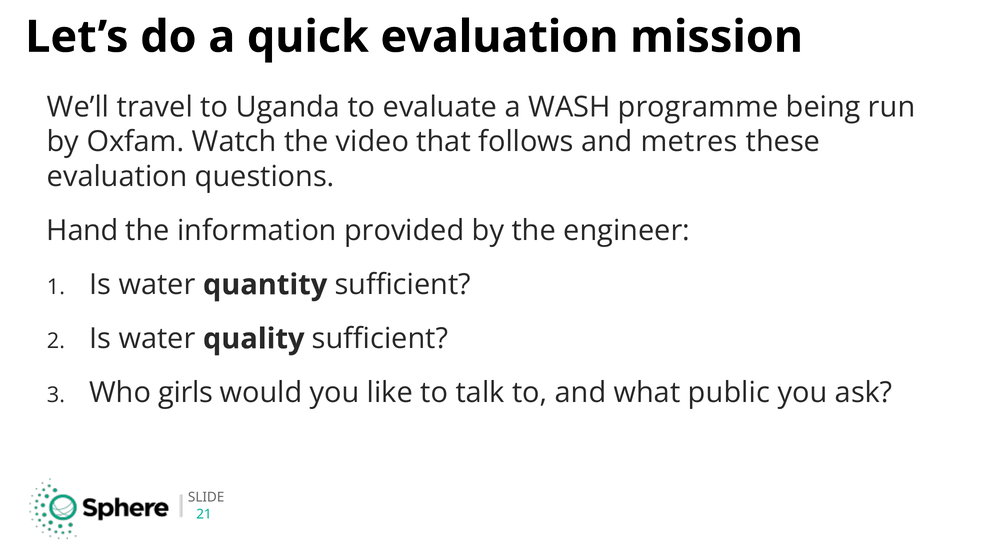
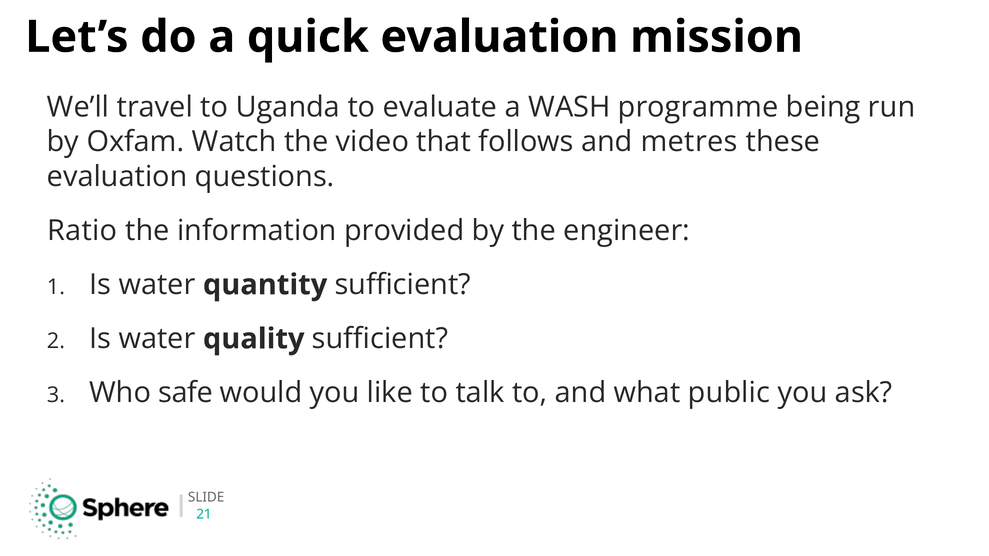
Hand: Hand -> Ratio
girls: girls -> safe
